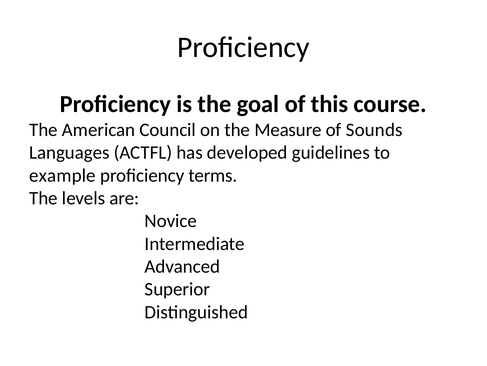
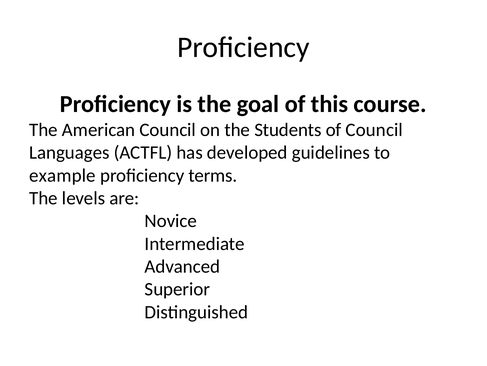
Measure: Measure -> Students
of Sounds: Sounds -> Council
